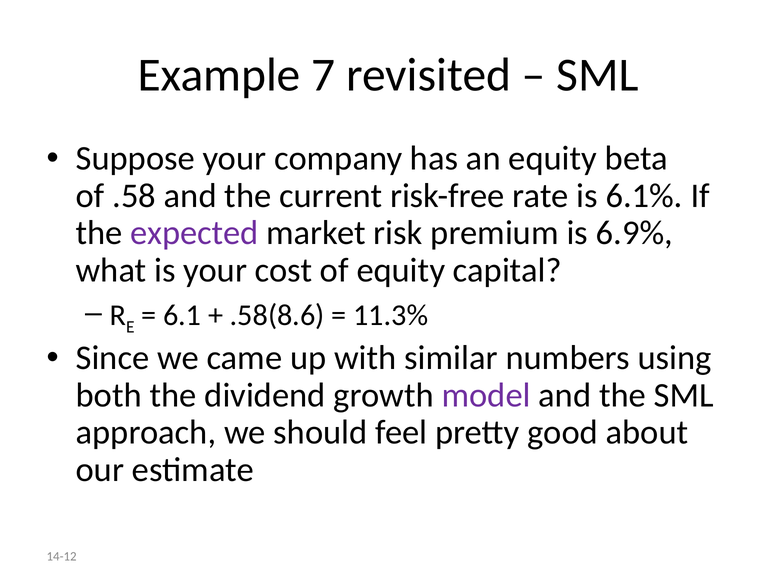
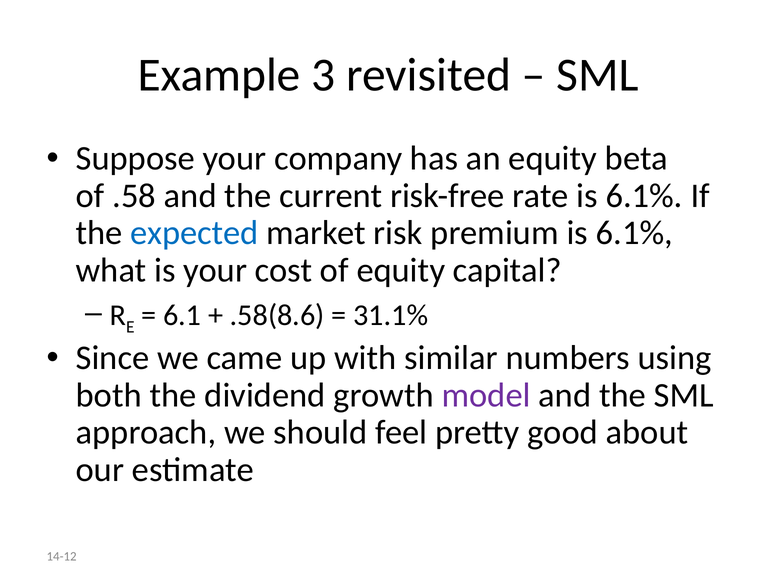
7: 7 -> 3
expected colour: purple -> blue
premium is 6.9%: 6.9% -> 6.1%
11.3%: 11.3% -> 31.1%
